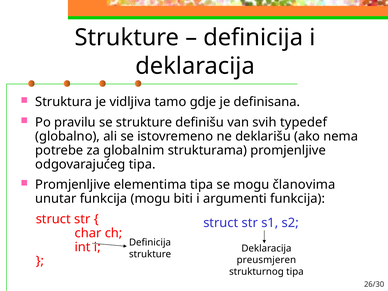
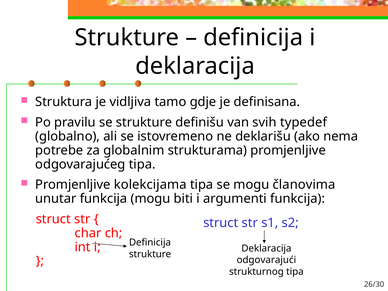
elementima: elementima -> kolekcijama
preusmjeren: preusmjeren -> odgovarajući
